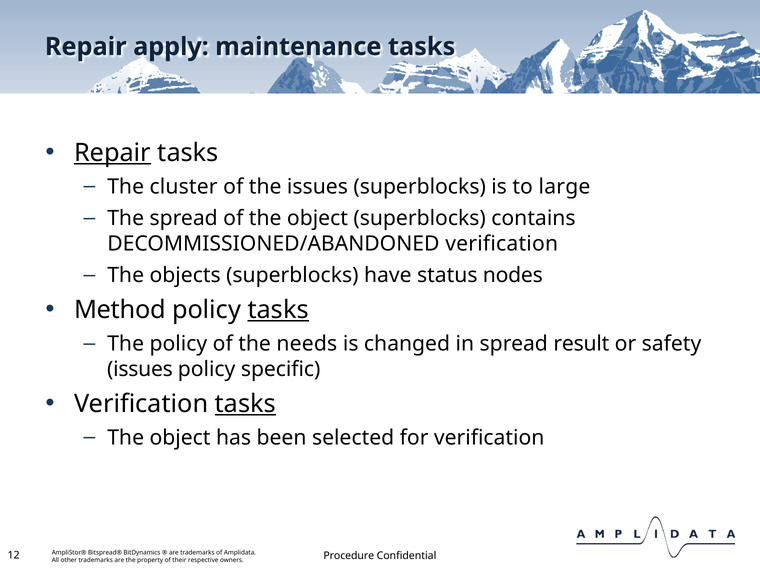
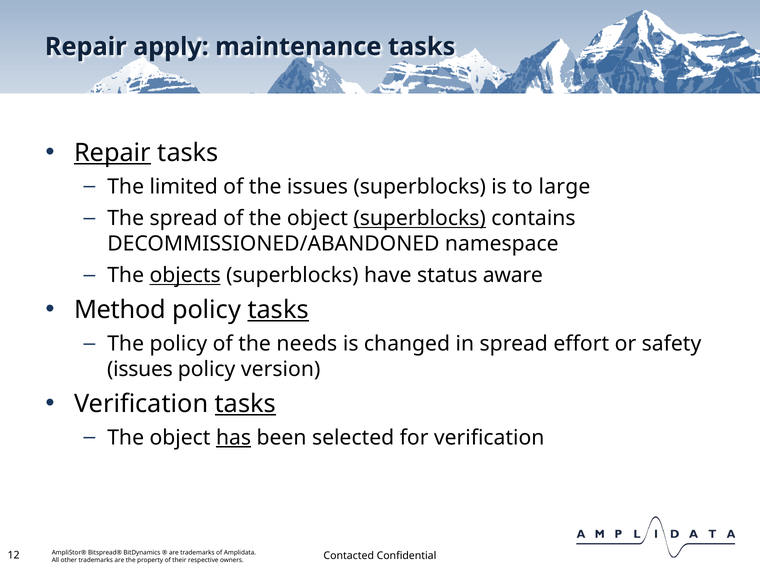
cluster: cluster -> limited
superblocks at (420, 218) underline: none -> present
DECOMMISSIONED/ABANDONED verification: verification -> namespace
objects underline: none -> present
nodes: nodes -> aware
result: result -> effort
specific: specific -> version
has underline: none -> present
Procedure: Procedure -> Contacted
